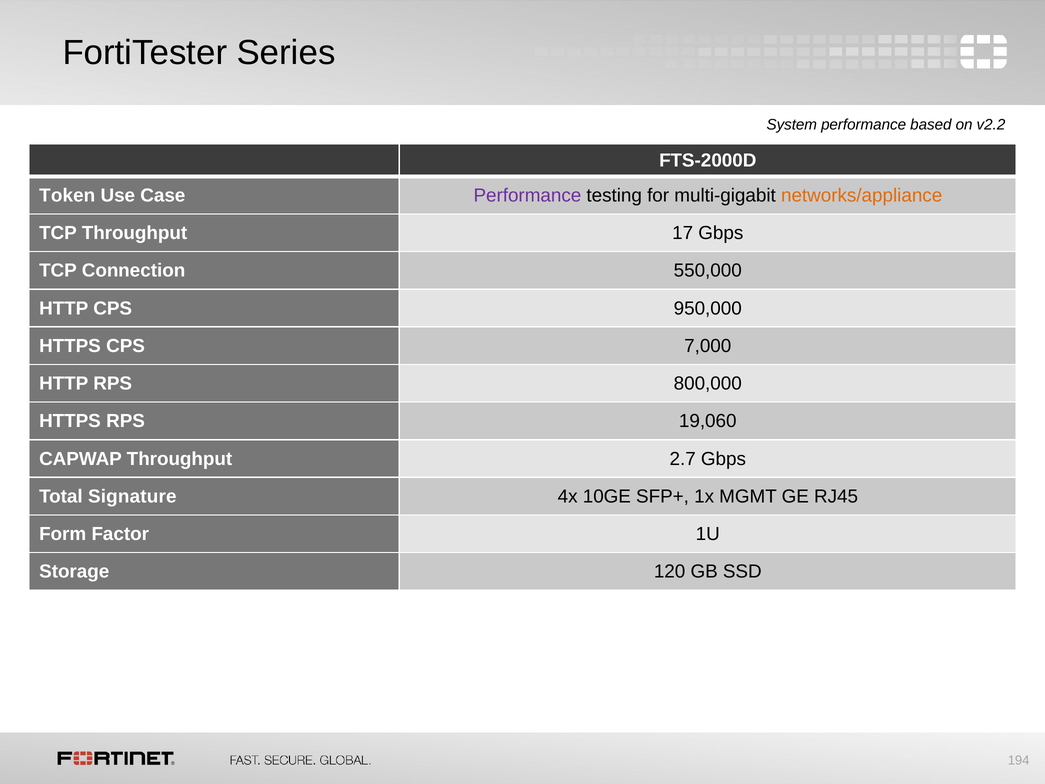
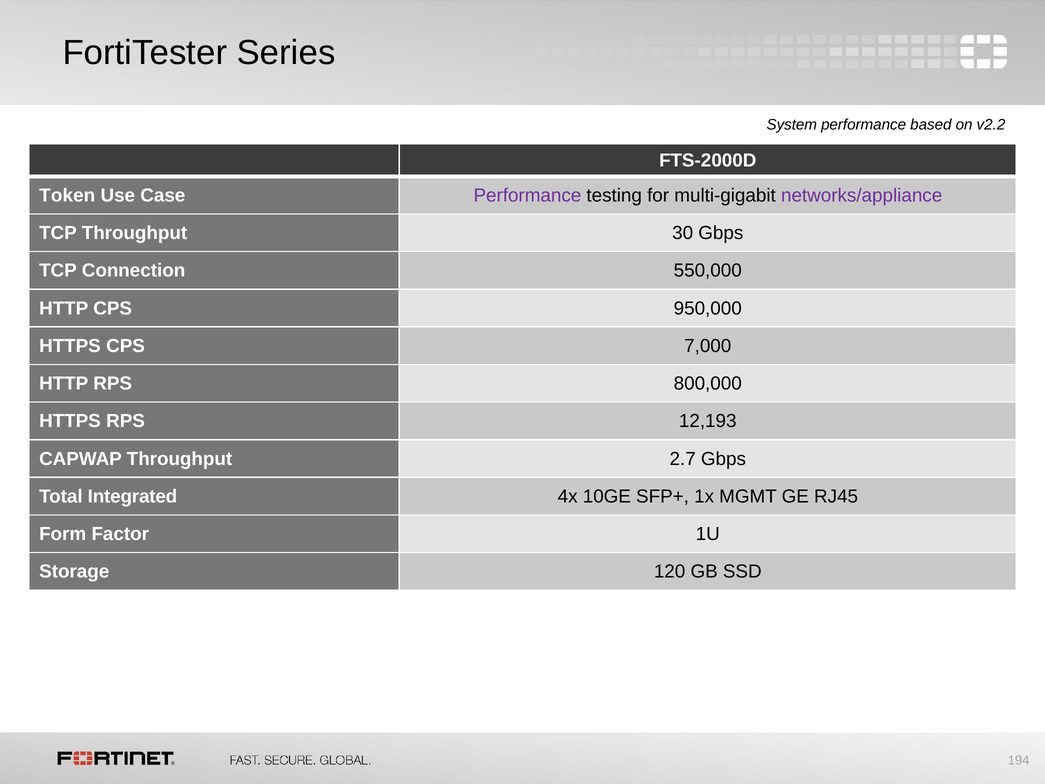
networks/appliance colour: orange -> purple
17: 17 -> 30
19,060: 19,060 -> 12,193
Signature: Signature -> Integrated
